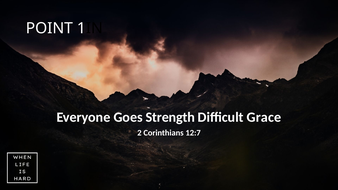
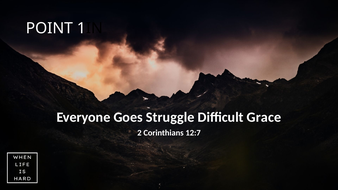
Strength: Strength -> Struggle
